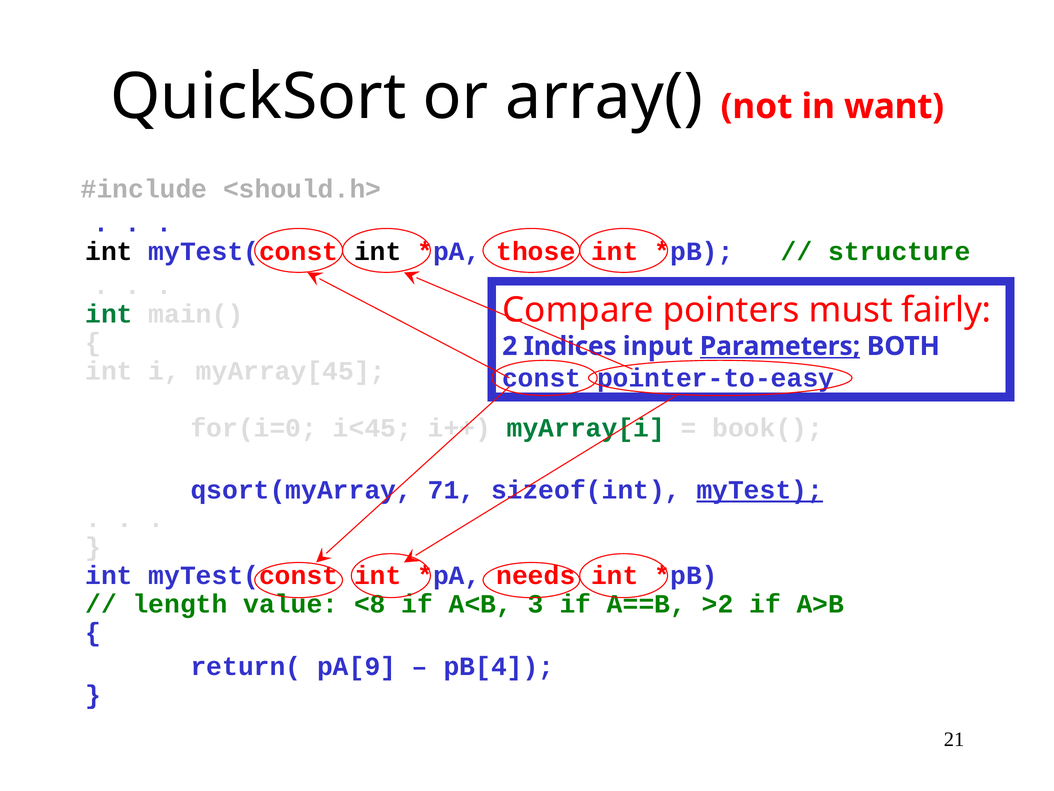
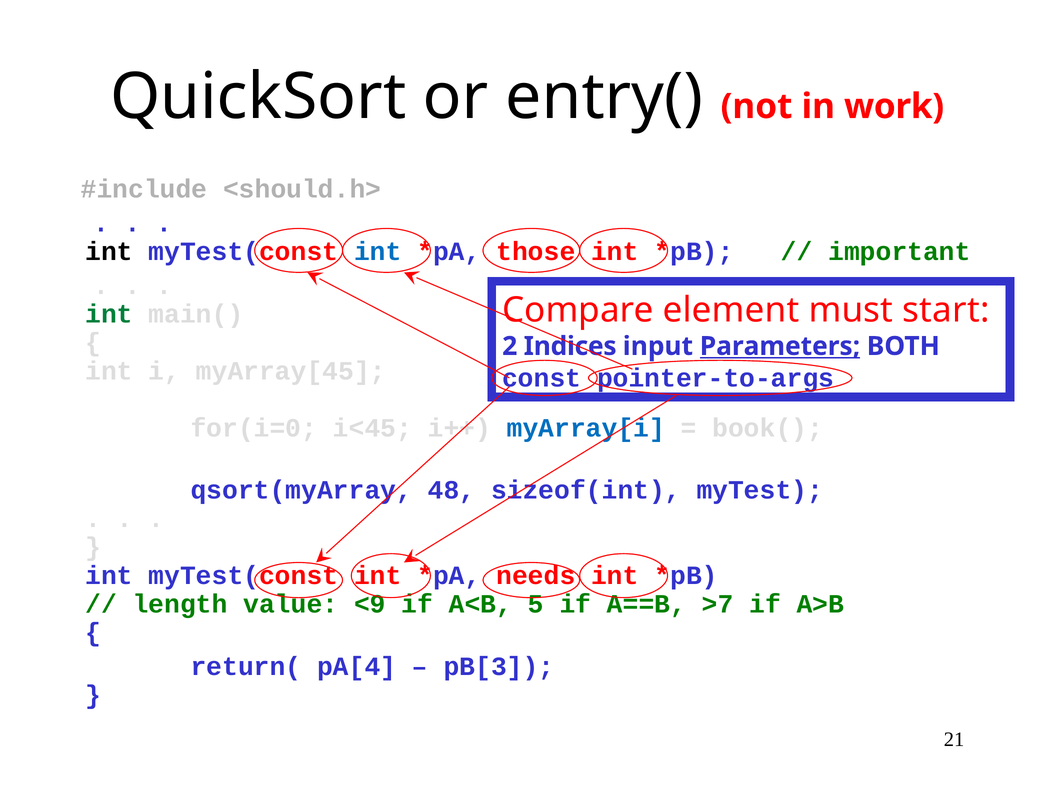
array(: array( -> entry(
want: want -> work
int at (378, 252) colour: black -> blue
structure: structure -> important
pointers: pointers -> element
fairly: fairly -> start
pointer-to-easy: pointer-to-easy -> pointer-to-args
myArray[i colour: green -> blue
71: 71 -> 48
myTest underline: present -> none
<8: <8 -> <9
3: 3 -> 5
>2: >2 -> >7
pA[9: pA[9 -> pA[4
pB[4: pB[4 -> pB[3
